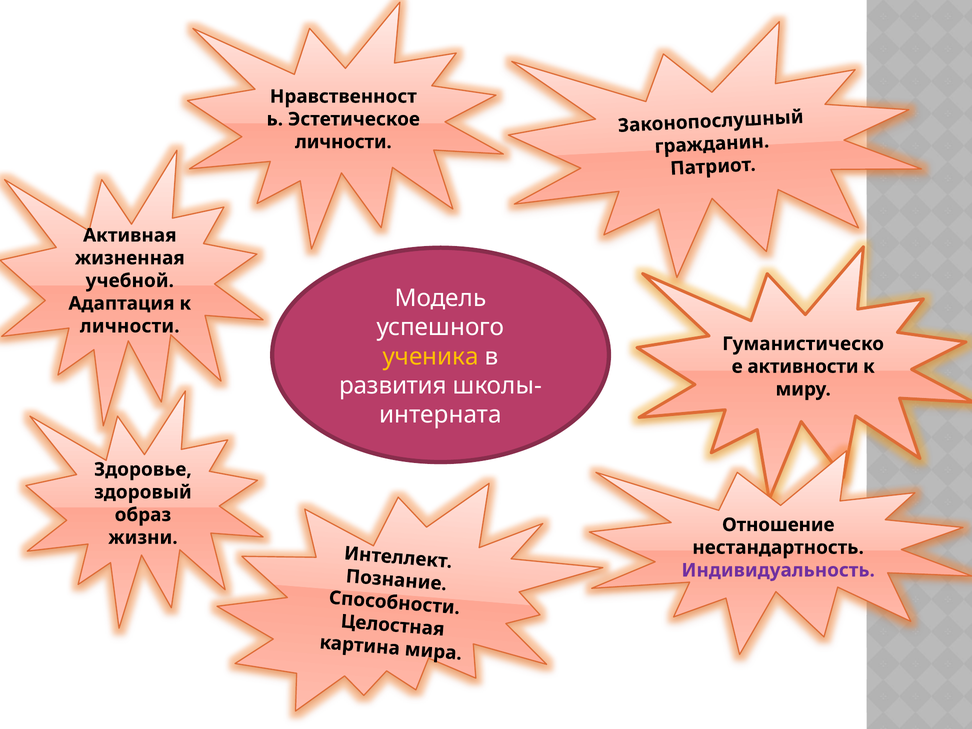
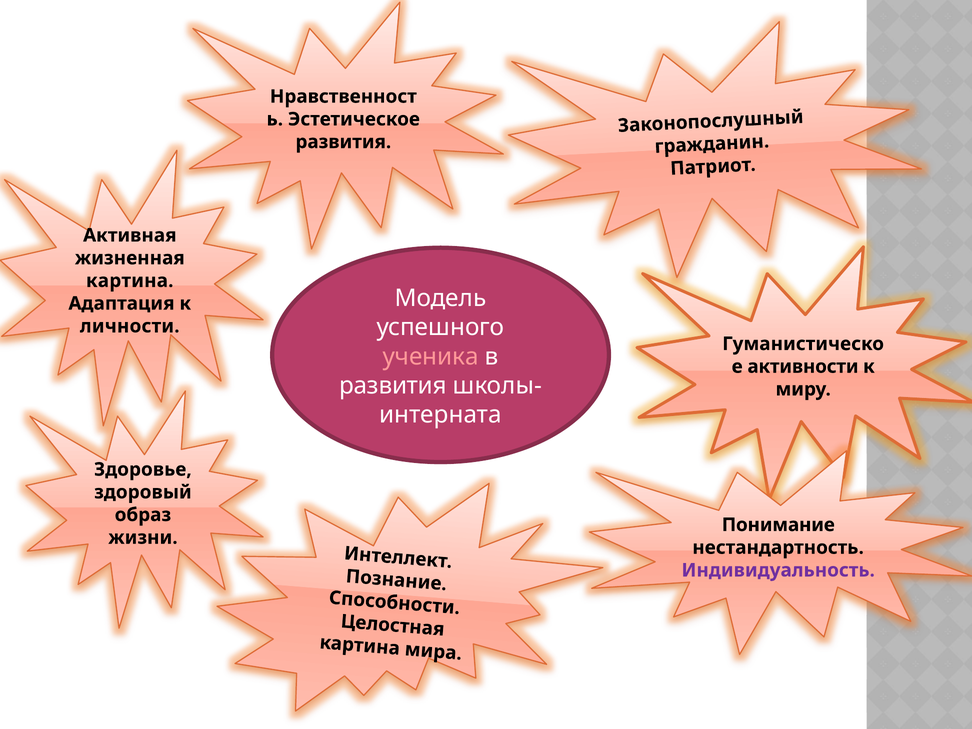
личности at (343, 142): личности -> развития
учебной at (130, 281): учебной -> картина
ученика colour: yellow -> pink
Отношение: Отношение -> Понимание
